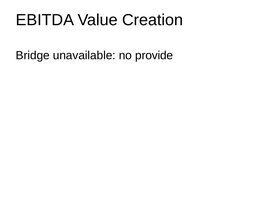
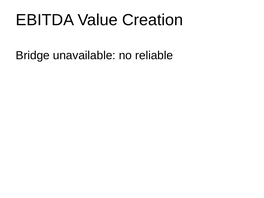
provide: provide -> reliable
